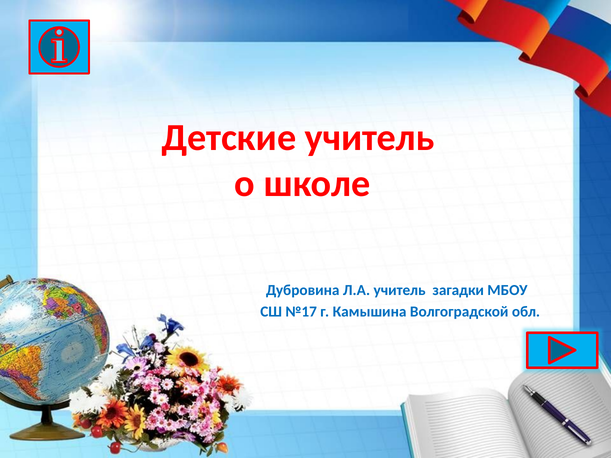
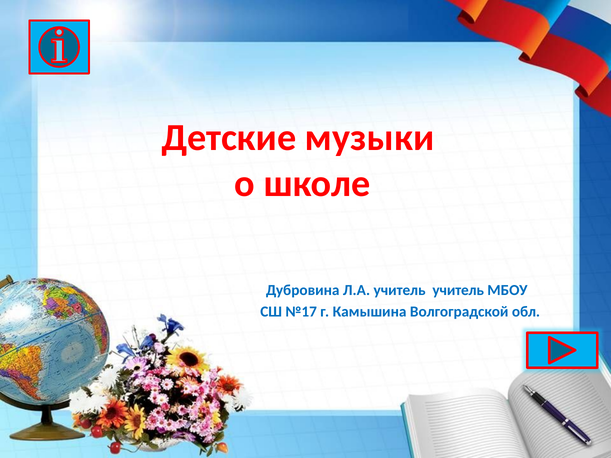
Детские учитель: учитель -> музыки
учитель загадки: загадки -> учитель
